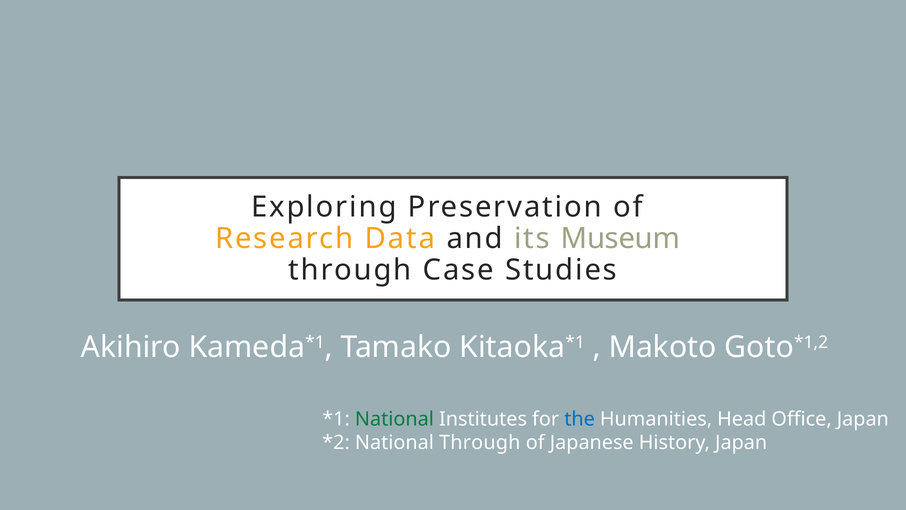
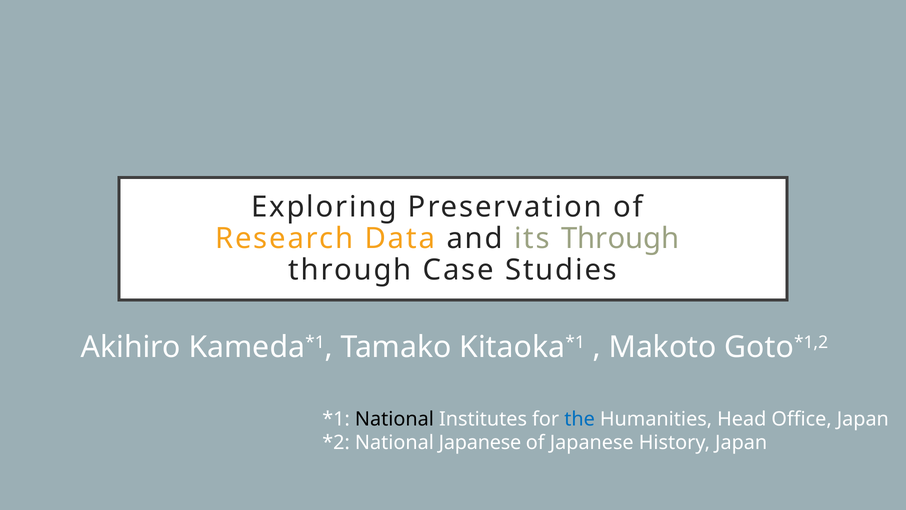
its Museum: Museum -> Through
National at (394, 419) colour: green -> black
National Through: Through -> Japanese
